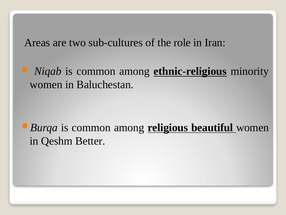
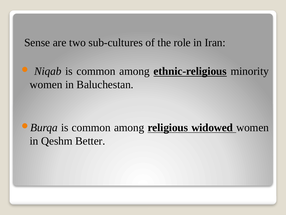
Areas: Areas -> Sense
beautiful: beautiful -> widowed
